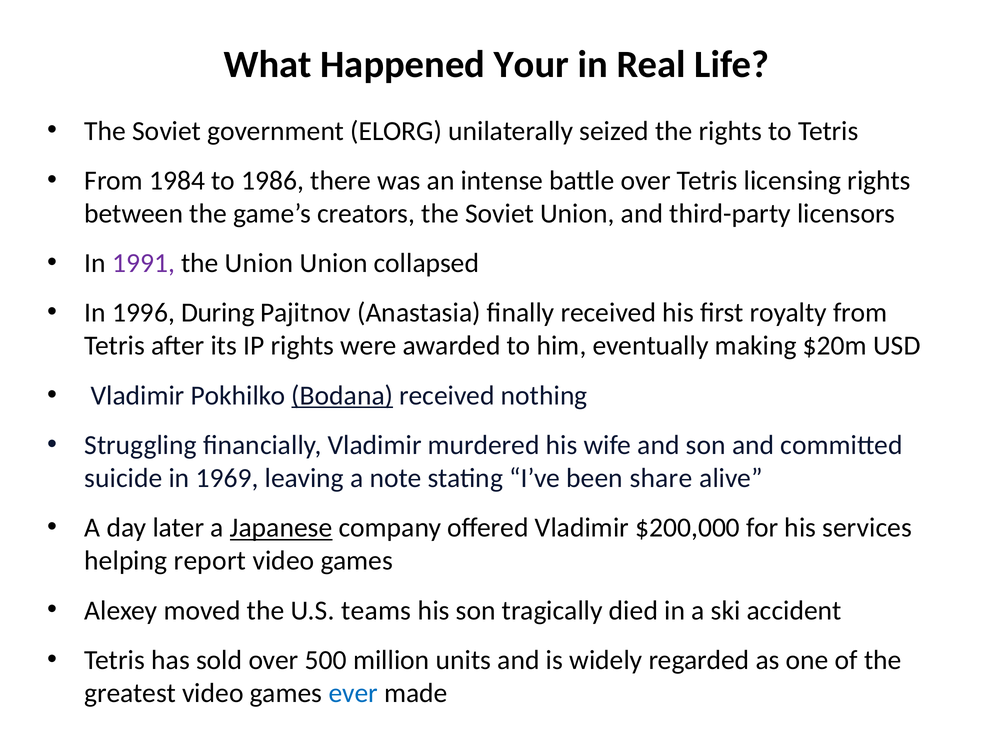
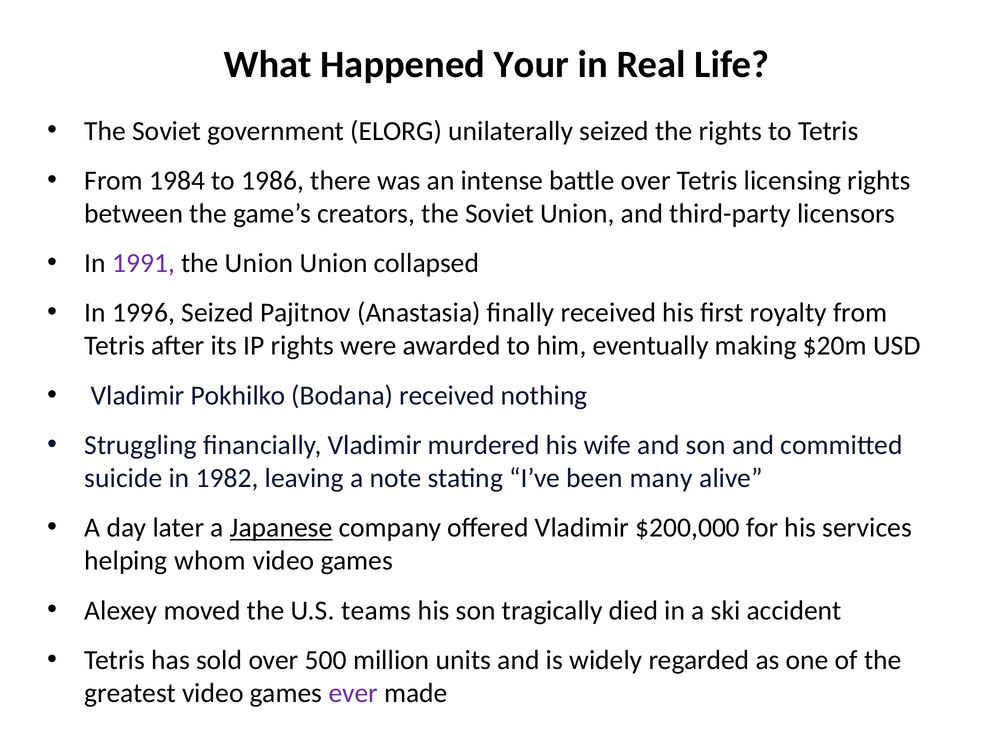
1996 During: During -> Seized
Bodana underline: present -> none
1969: 1969 -> 1982
share: share -> many
report: report -> whom
ever colour: blue -> purple
